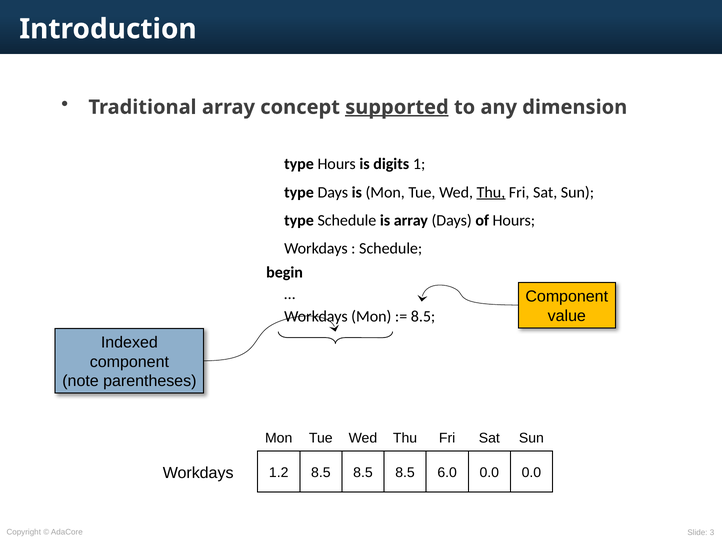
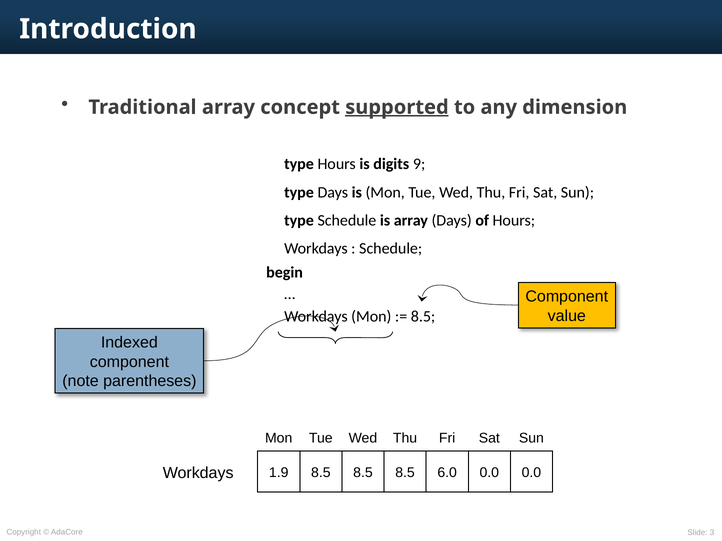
1: 1 -> 9
Thu at (491, 192) underline: present -> none
1.2: 1.2 -> 1.9
